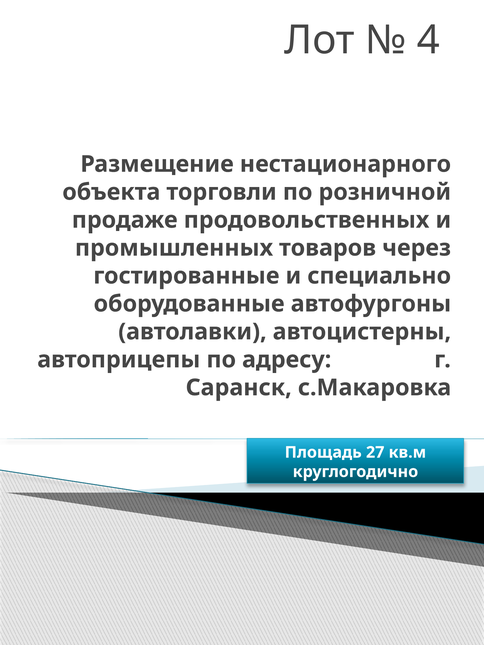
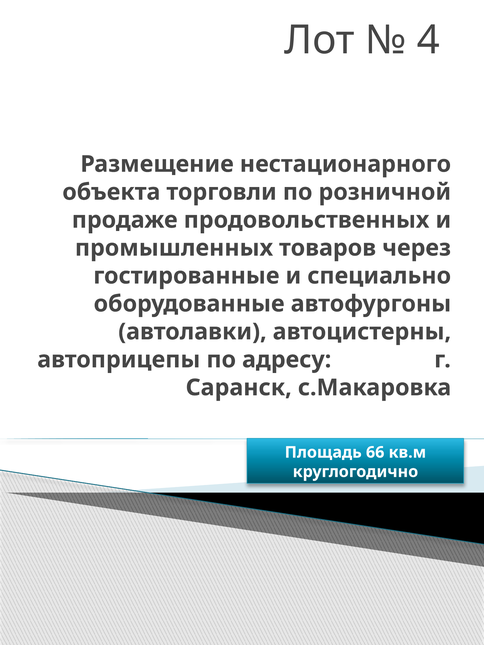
27: 27 -> 66
